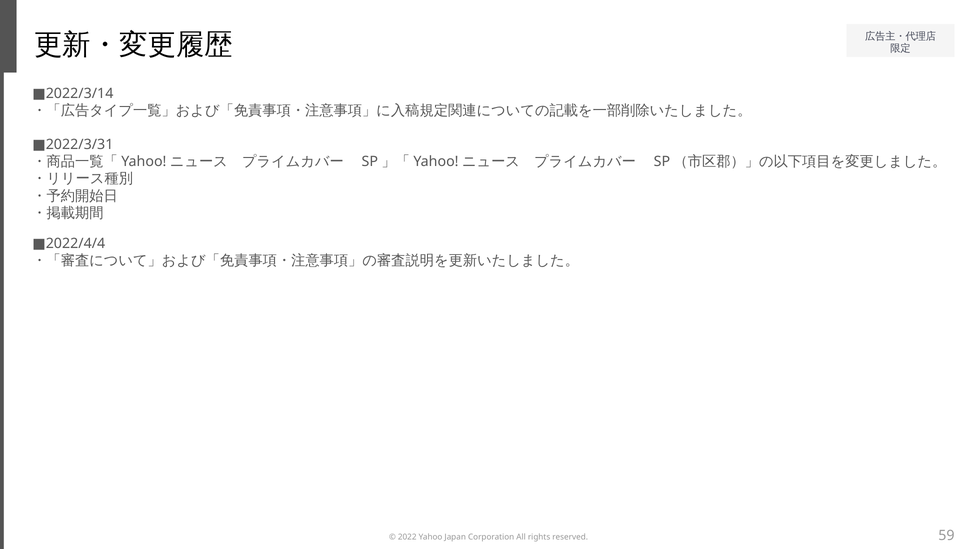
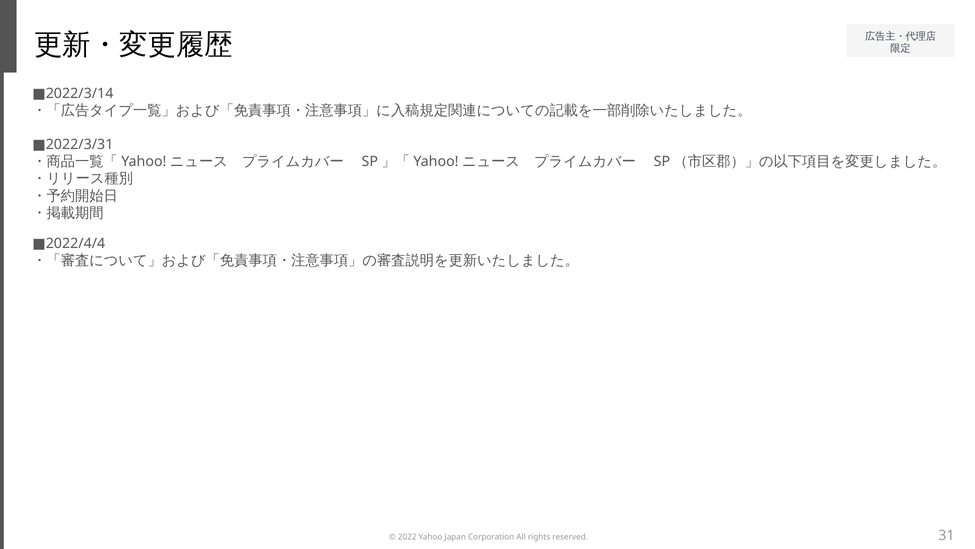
59: 59 -> 31
